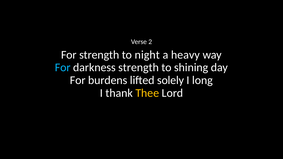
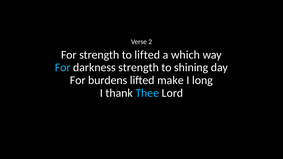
to night: night -> lifted
heavy: heavy -> which
solely: solely -> make
Thee colour: yellow -> light blue
